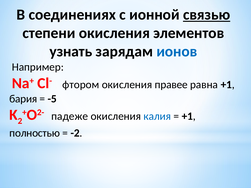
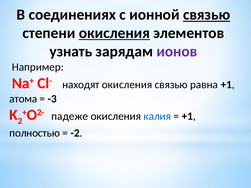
окисления at (114, 33) underline: none -> present
ионов colour: blue -> purple
фтором: фтором -> находят
окисления правее: правее -> связью
бария: бария -> атома
-5: -5 -> -3
